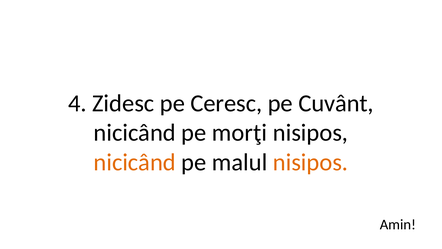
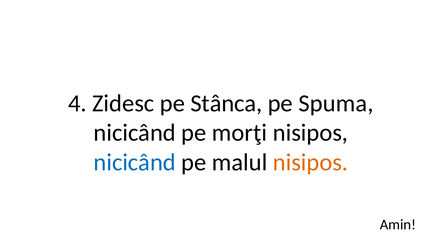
Ceresc: Ceresc -> Stânca
Cuvânt: Cuvânt -> Spuma
nicicând at (135, 162) colour: orange -> blue
